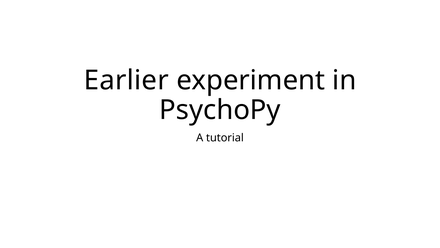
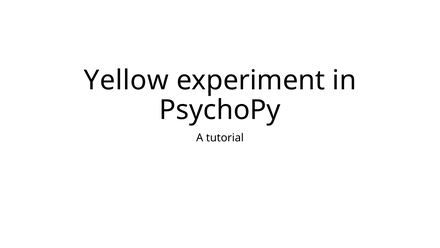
Earlier: Earlier -> Yellow
